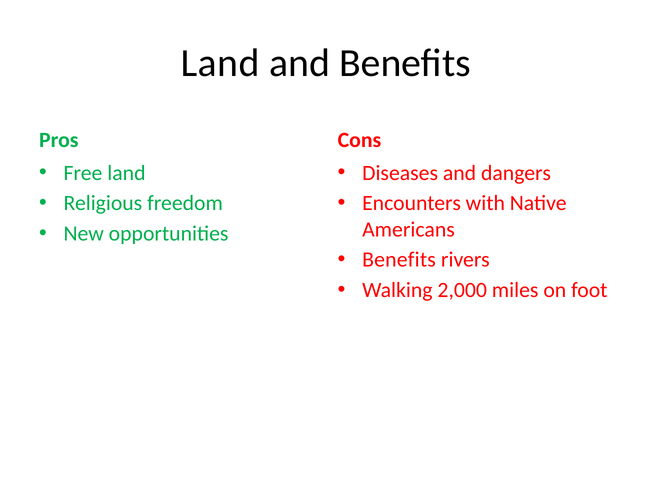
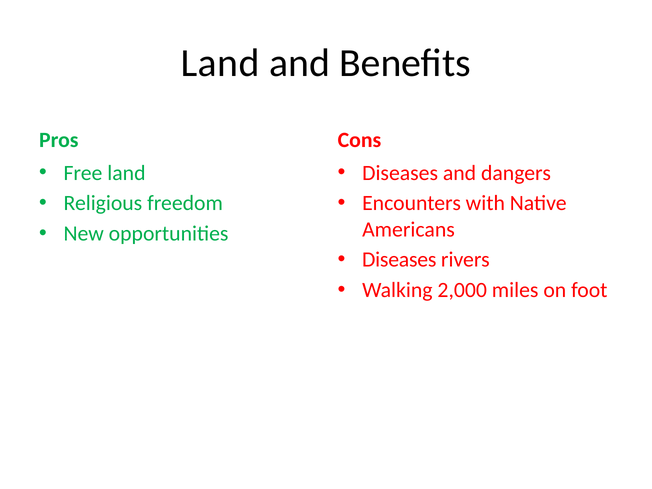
Benefits at (399, 260): Benefits -> Diseases
